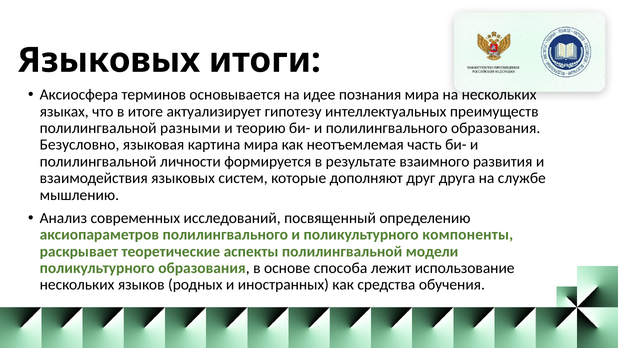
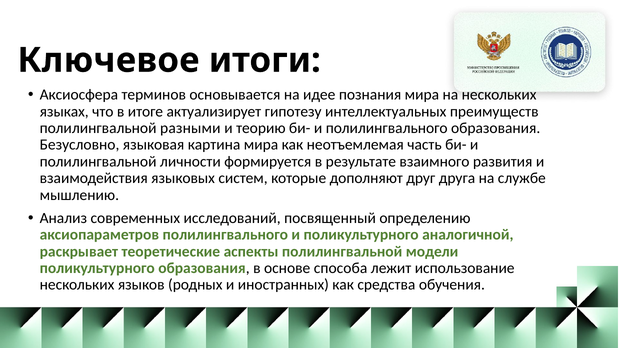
Языковых at (109, 60): Языковых -> Ключевое
компоненты: компоненты -> аналогичной
